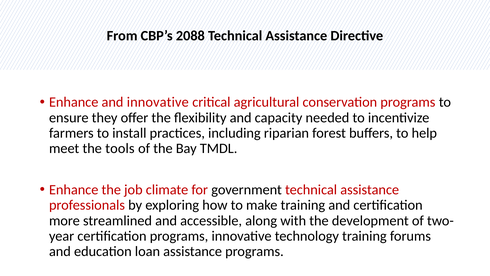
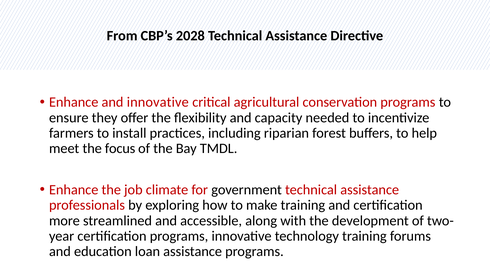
2088: 2088 -> 2028
tools: tools -> focus
